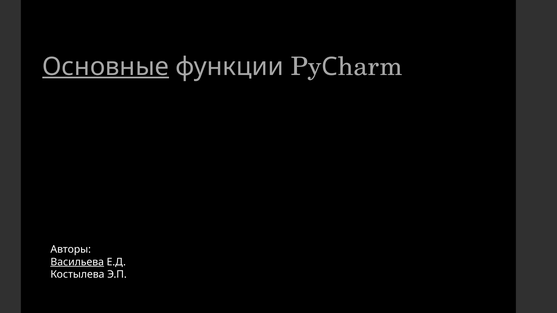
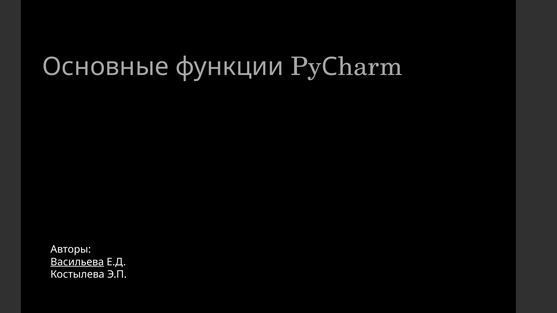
Основные underline: present -> none
